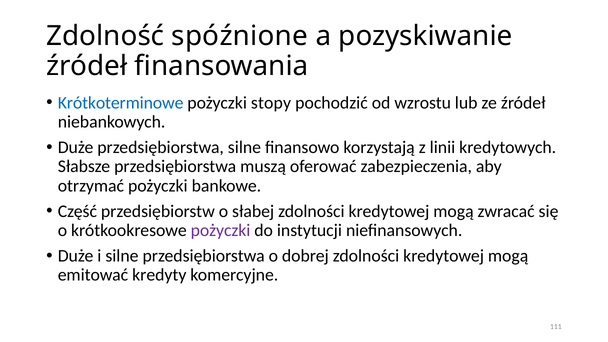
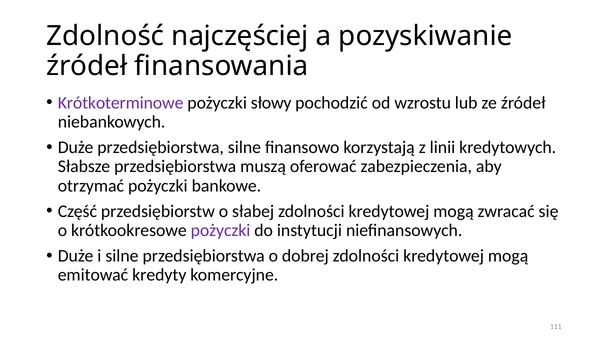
spóźnione: spóźnione -> najczęściej
Krótkoterminowe colour: blue -> purple
stopy: stopy -> słowy
